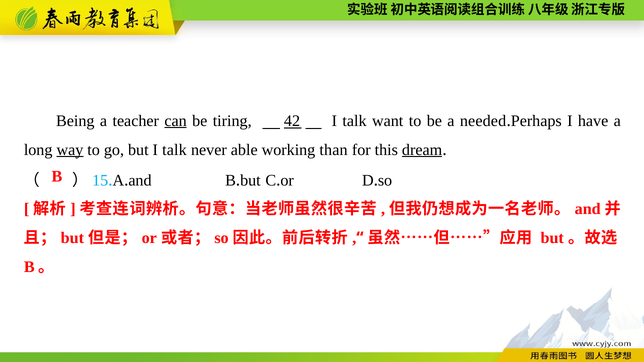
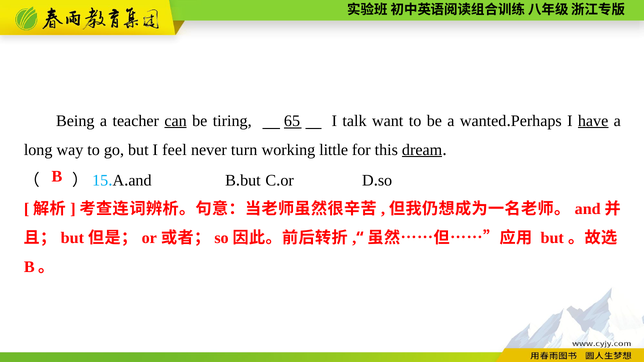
42: 42 -> 65
needed: needed -> wanted
have underline: none -> present
way underline: present -> none
but I talk: talk -> feel
able: able -> turn
than: than -> little
